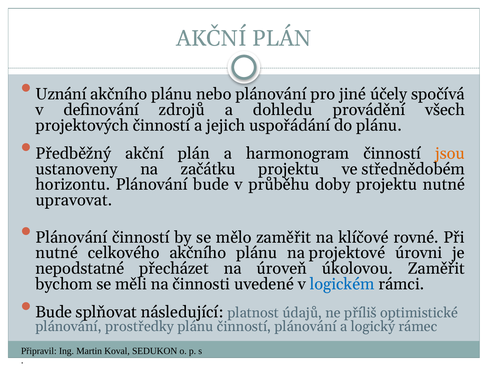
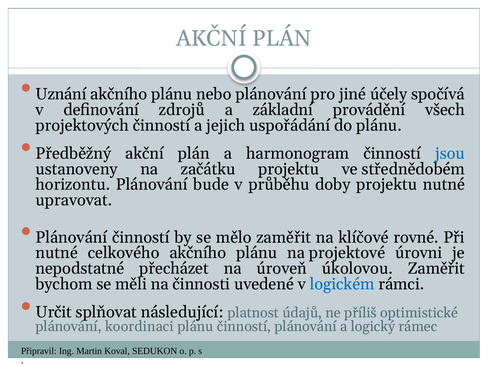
dohledu: dohledu -> základní
jsou colour: orange -> blue
Bude at (54, 312): Bude -> Určit
prostředky: prostředky -> koordinaci
